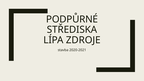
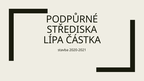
ZDROJE: ZDROJE -> ČÁSTKA
